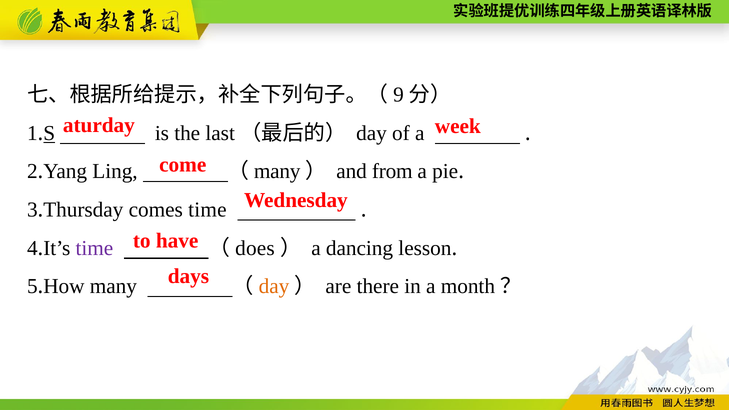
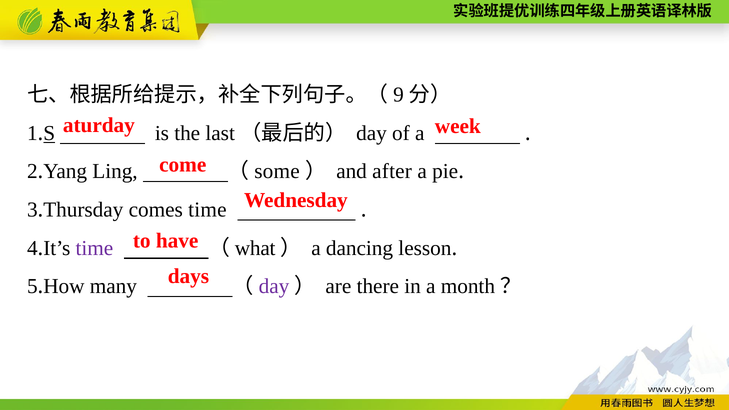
many at (277, 171): many -> some
from: from -> after
does: does -> what
day at (274, 286) colour: orange -> purple
